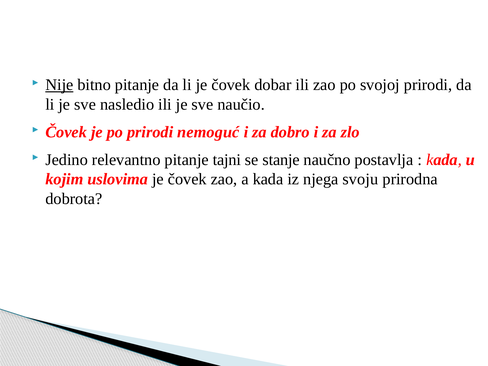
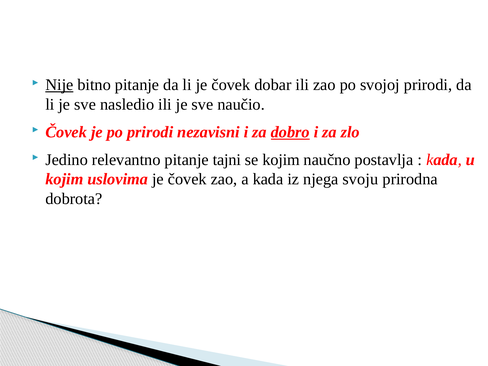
nemoguć: nemoguć -> nezavisni
dobro underline: none -> present
se stanje: stanje -> kojim
